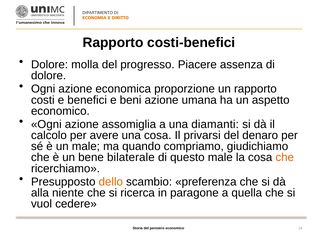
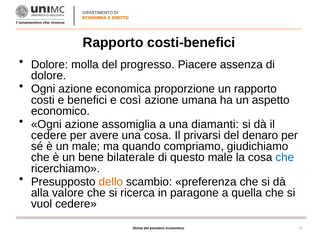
beni: beni -> così
calcolo at (49, 135): calcolo -> cedere
che at (285, 157) colour: orange -> blue
niente: niente -> valore
